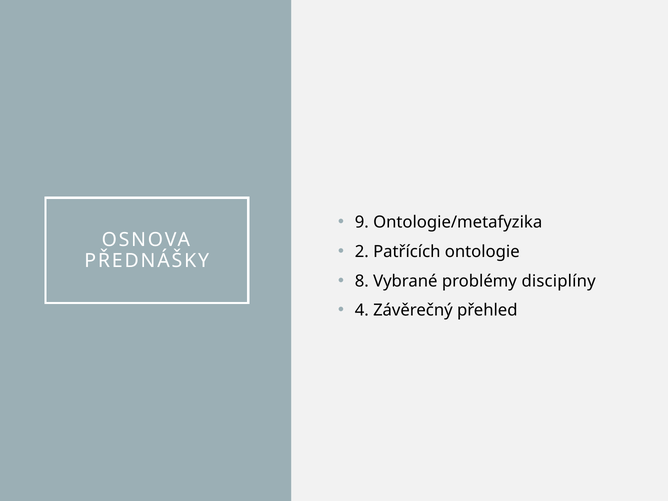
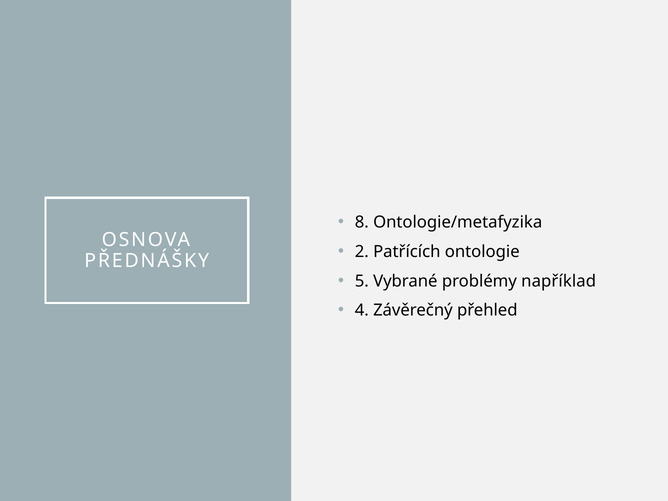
9: 9 -> 8
8: 8 -> 5
disciplíny: disciplíny -> například
